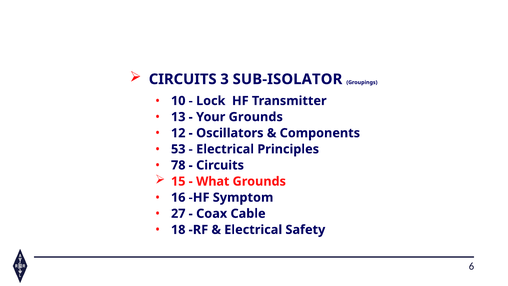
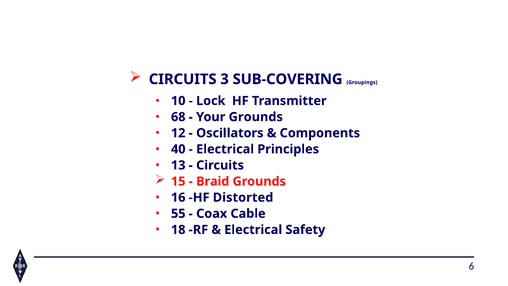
SUB-ISOLATOR: SUB-ISOLATOR -> SUB-COVERING
13: 13 -> 68
53: 53 -> 40
78: 78 -> 13
What: What -> Braid
Symptom: Symptom -> Distorted
27: 27 -> 55
